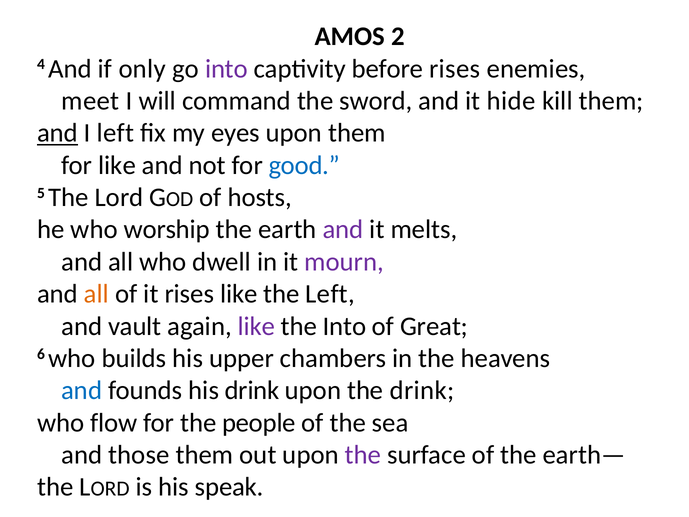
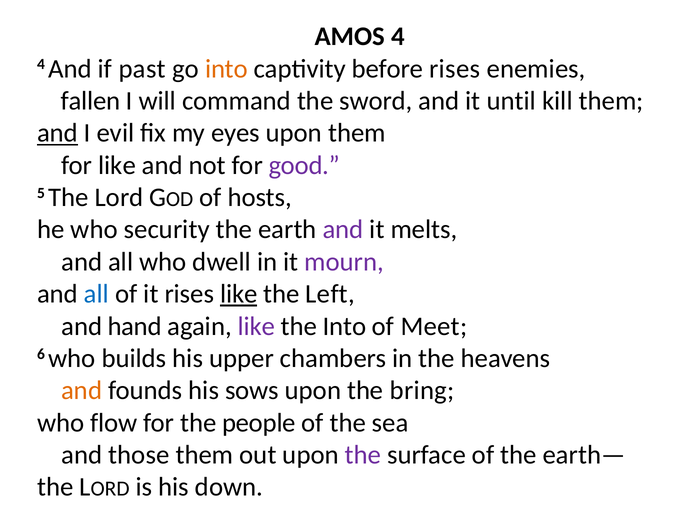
AMOS 2: 2 -> 4
only: only -> past
into at (226, 69) colour: purple -> orange
meet: meet -> fallen
hide: hide -> until
I left: left -> evil
good colour: blue -> purple
worship: worship -> security
all at (97, 294) colour: orange -> blue
like at (239, 294) underline: none -> present
vault: vault -> hand
Great: Great -> Meet
and at (82, 390) colour: blue -> orange
his drink: drink -> sows
the drink: drink -> bring
speak: speak -> down
